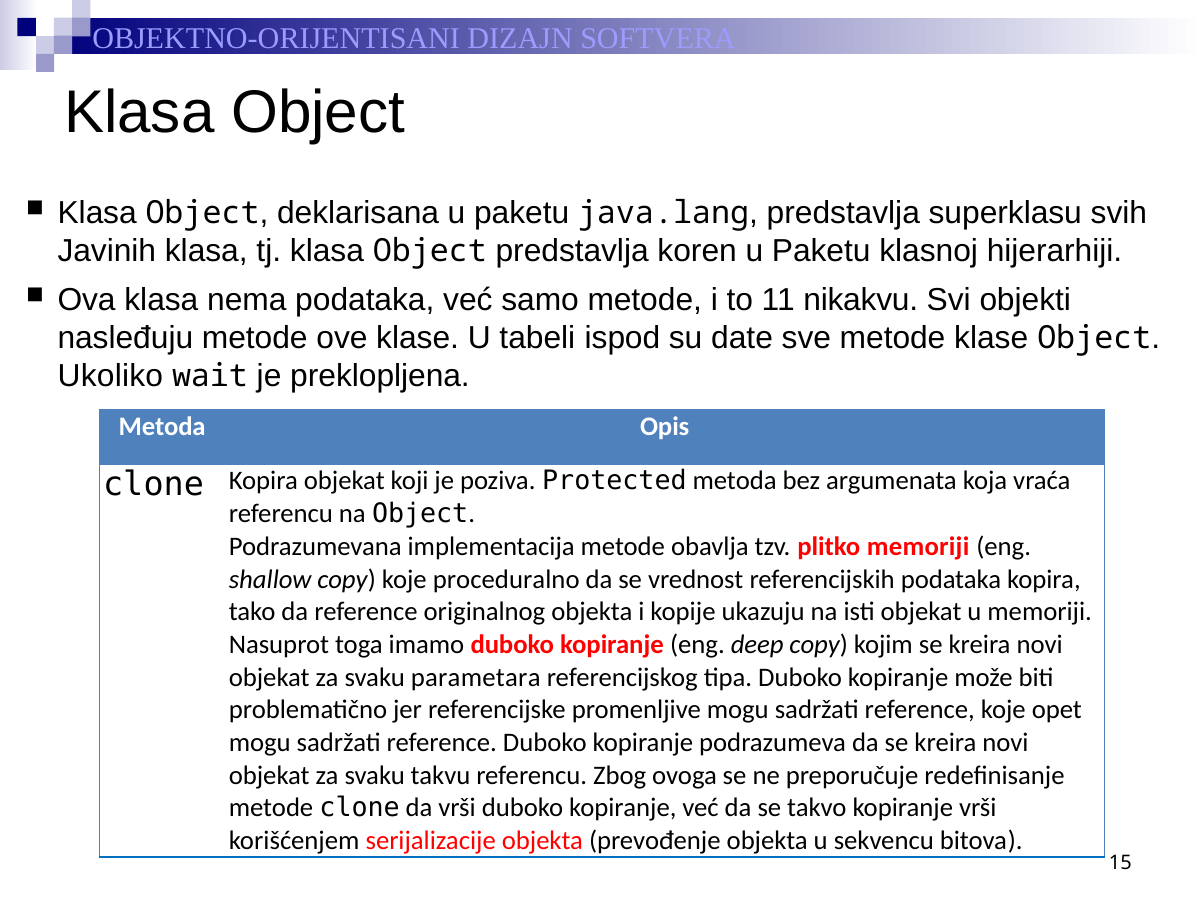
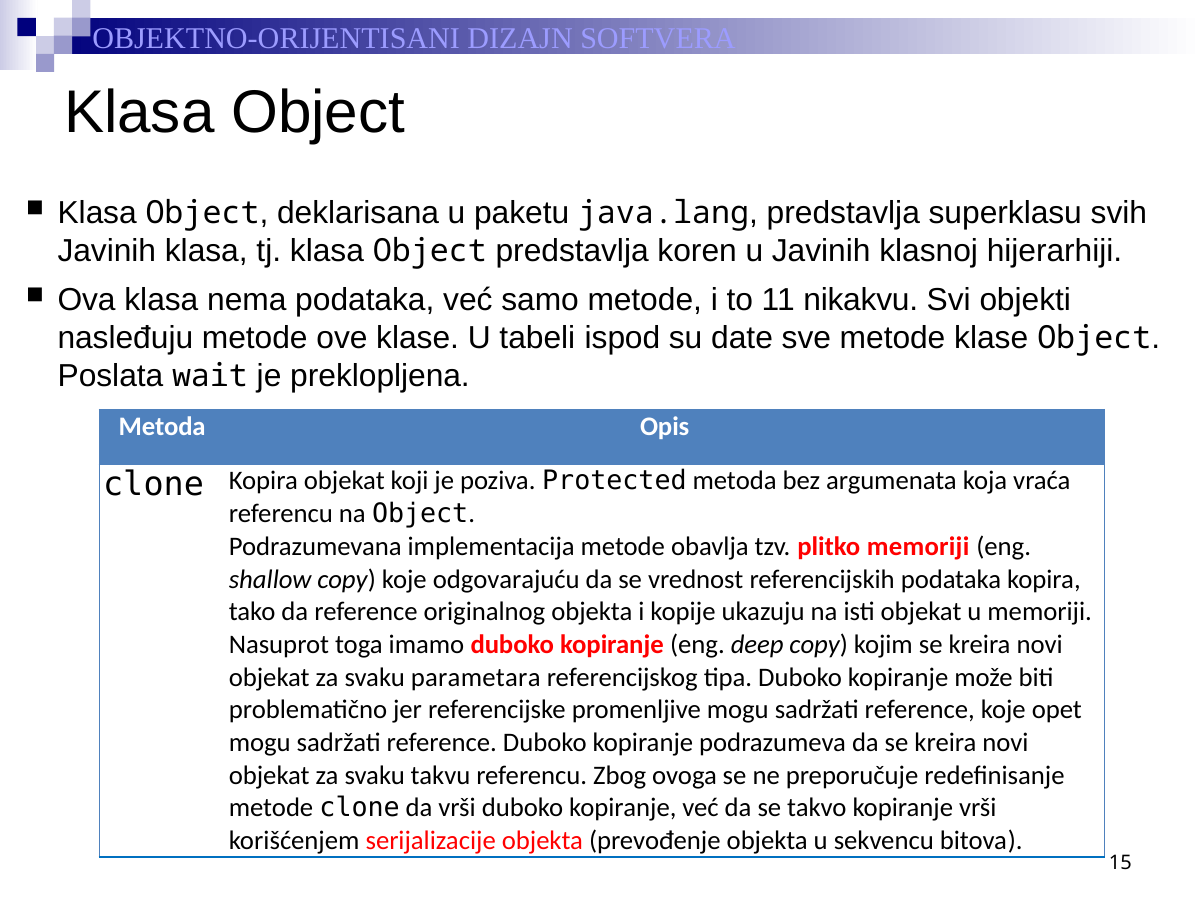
koren u Paketu: Paketu -> Javinih
Ukoliko: Ukoliko -> Poslata
proceduralno: proceduralno -> odgovarajuću
